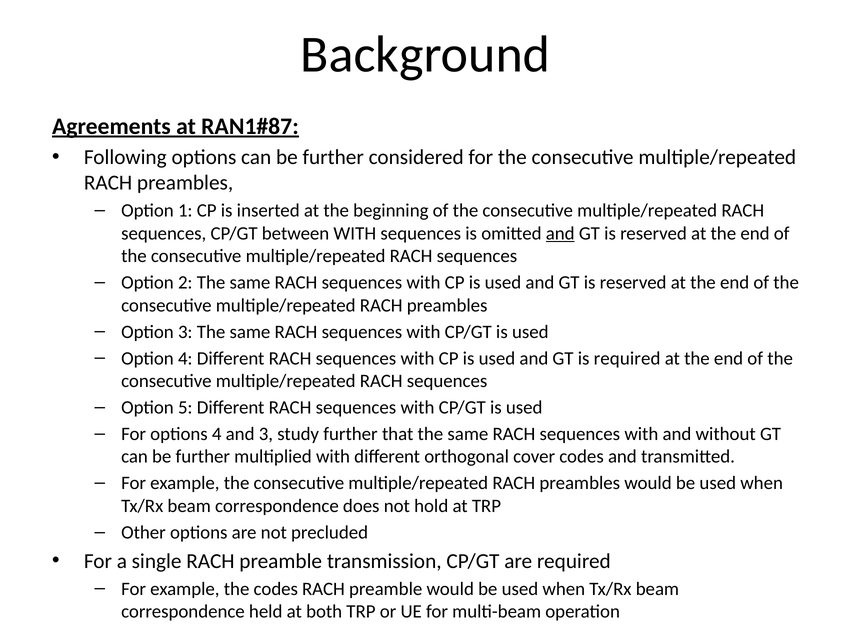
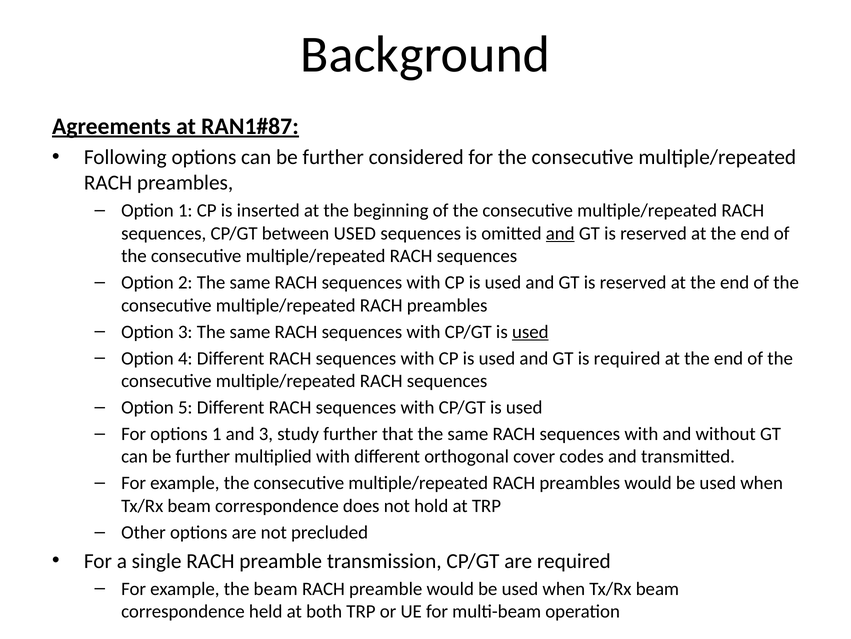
between WITH: WITH -> USED
used at (530, 331) underline: none -> present
options 4: 4 -> 1
the codes: codes -> beam
